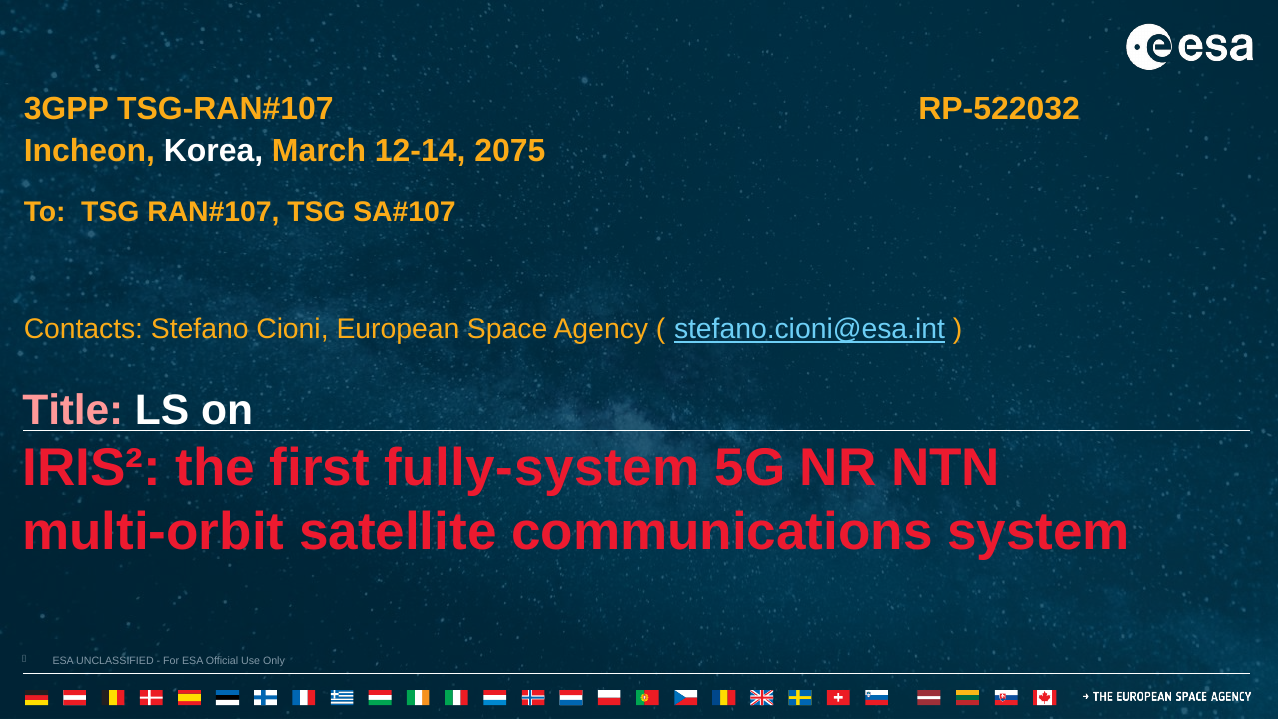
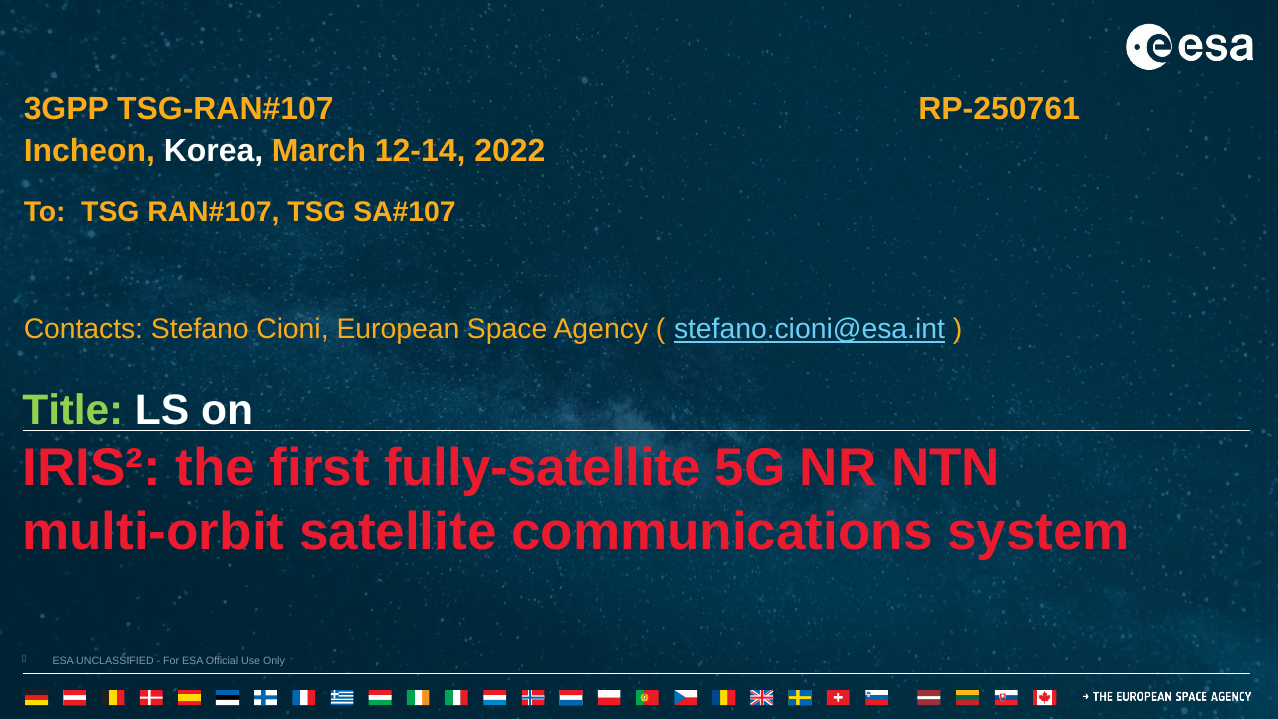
RP-522032: RP-522032 -> RP-250761
2075: 2075 -> 2022
Title colour: pink -> light green
fully-system: fully-system -> fully-satellite
